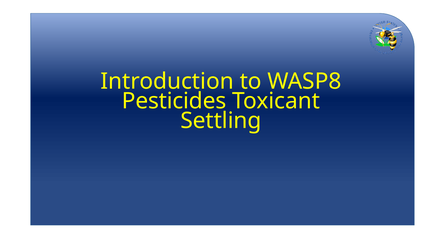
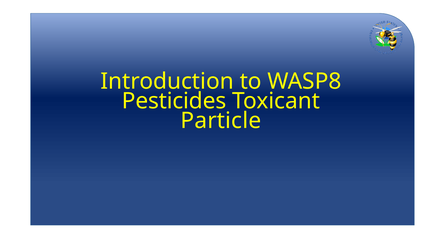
Settling: Settling -> Particle
